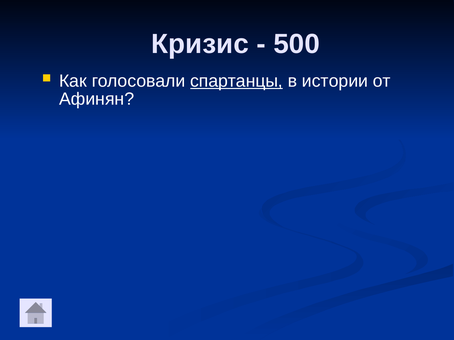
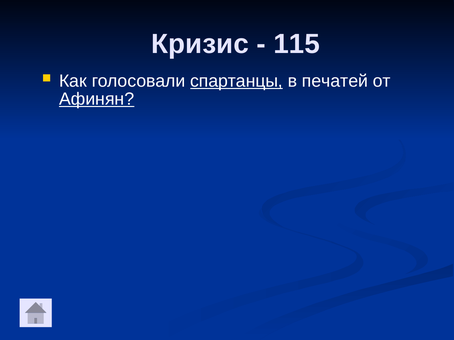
500: 500 -> 115
истории: истории -> печатей
Афинян underline: none -> present
